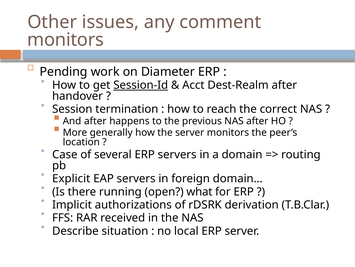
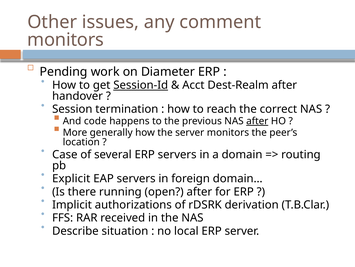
And after: after -> code
after at (257, 121) underline: none -> present
open what: what -> after
